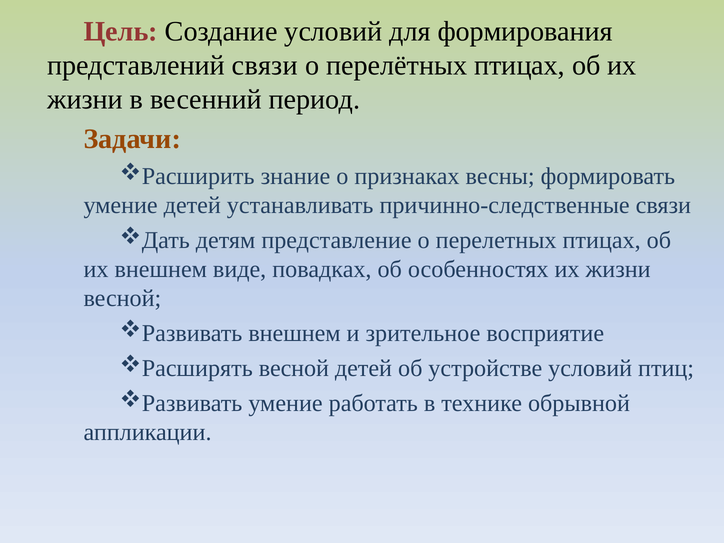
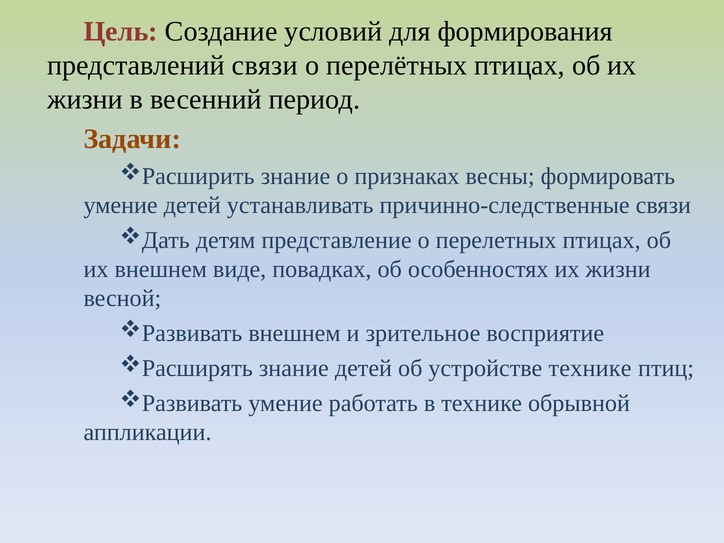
весной at (294, 368): весной -> знание
устройстве условий: условий -> технике
